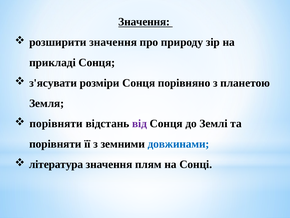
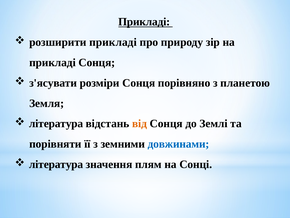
Значення at (144, 22): Значення -> Прикладі
розширити значення: значення -> прикладі
порівняти at (56, 123): порівняти -> література
від colour: purple -> orange
